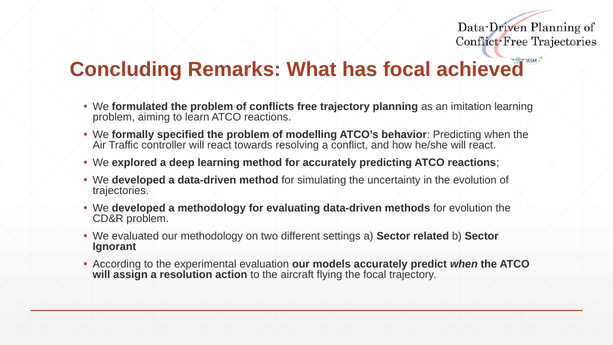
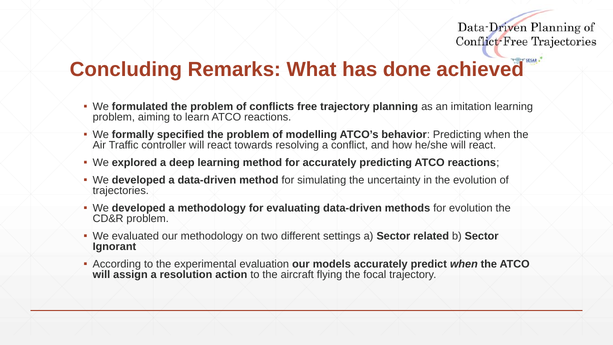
has focal: focal -> done
